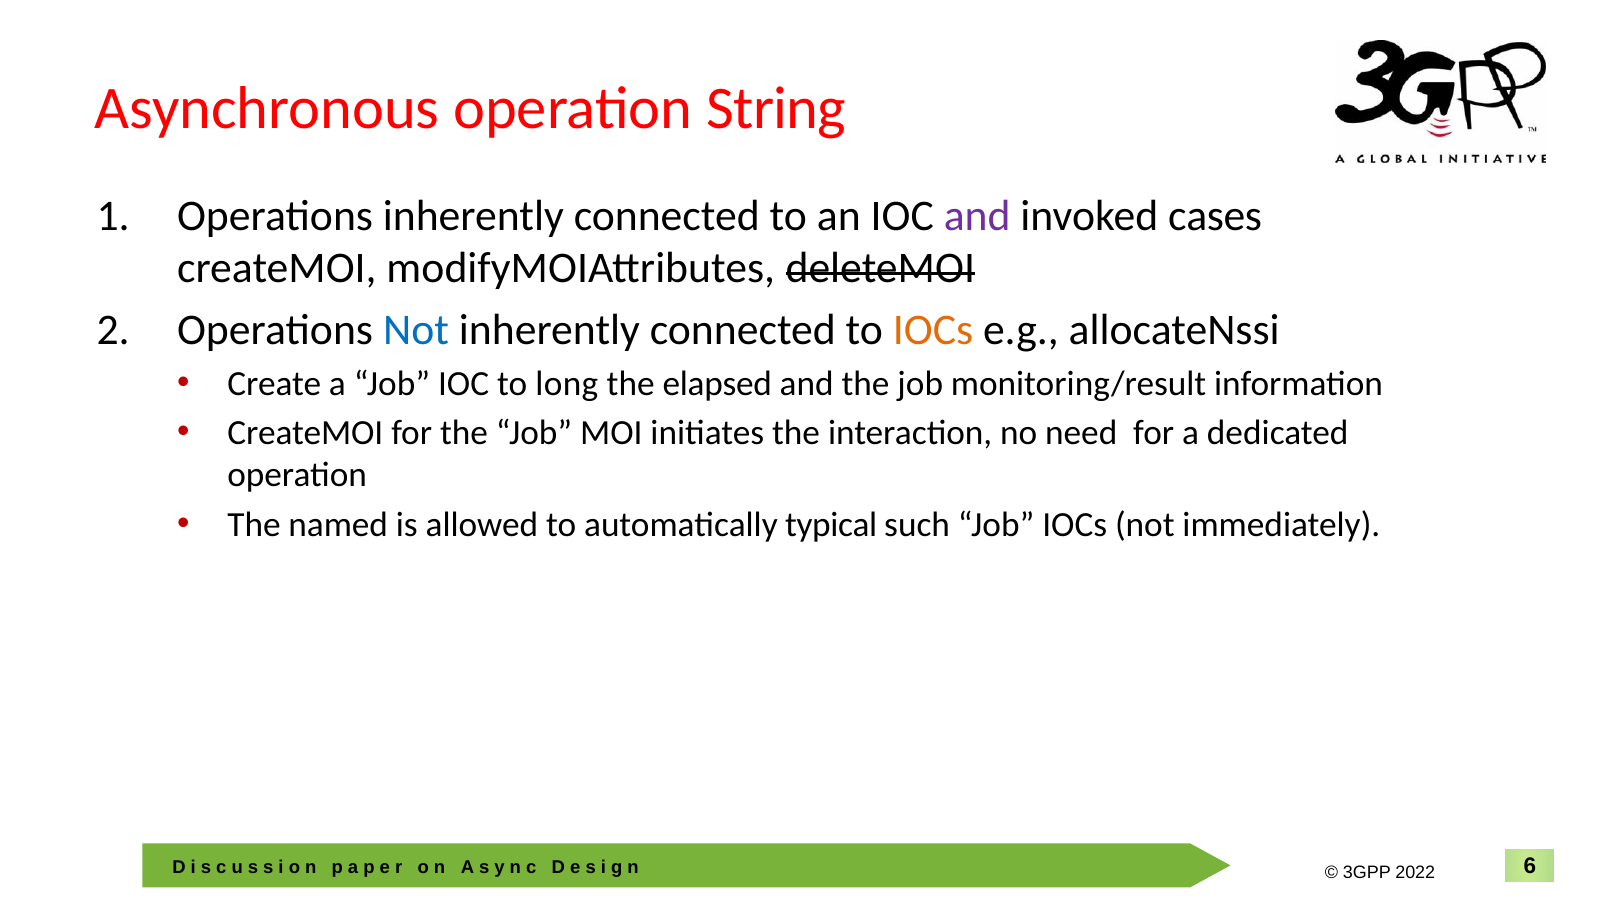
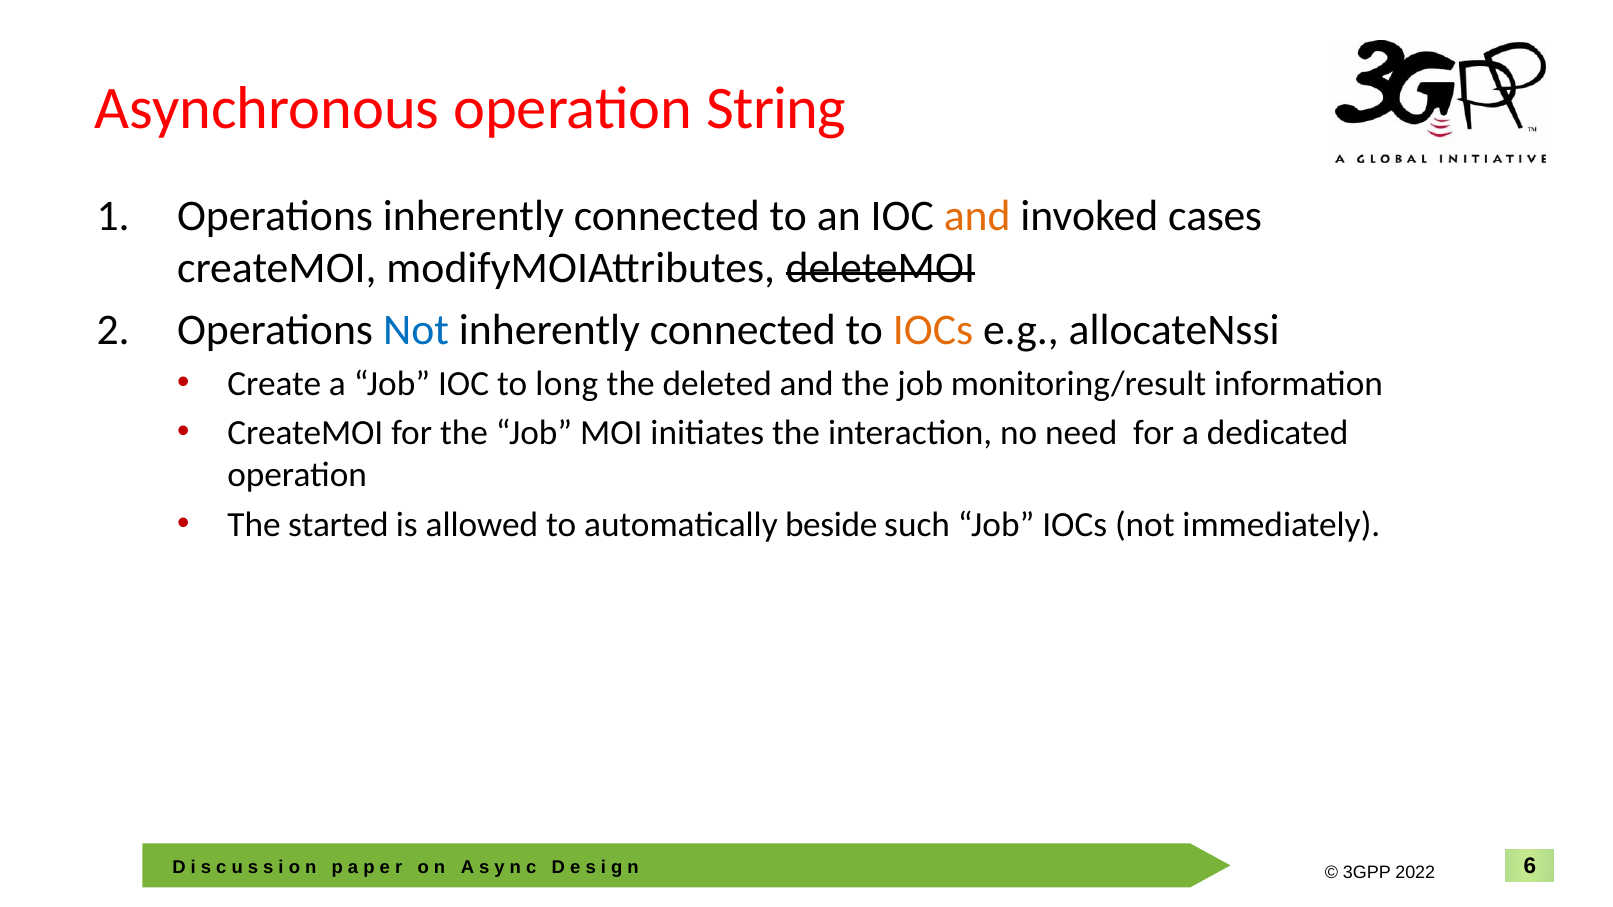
and at (977, 216) colour: purple -> orange
elapsed: elapsed -> deleted
named: named -> started
typical: typical -> beside
